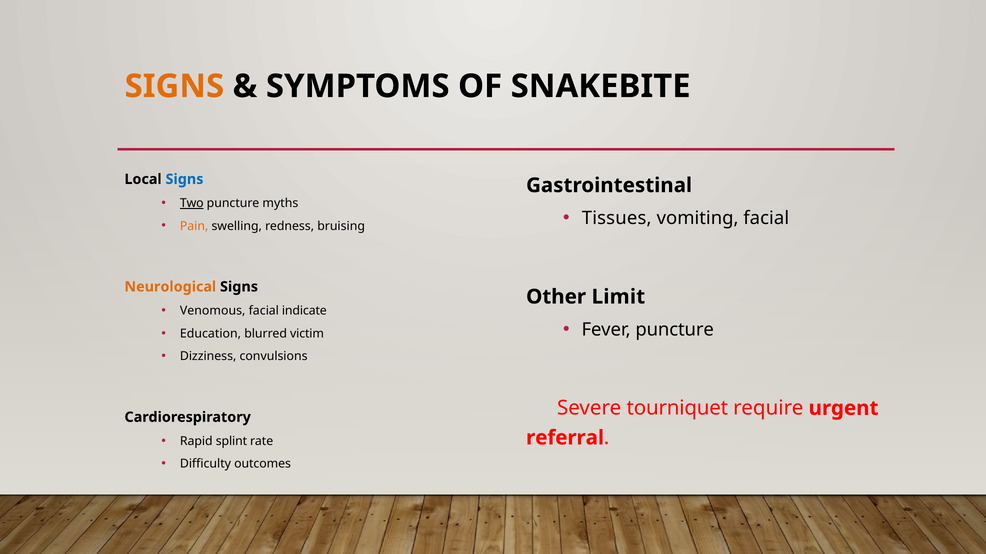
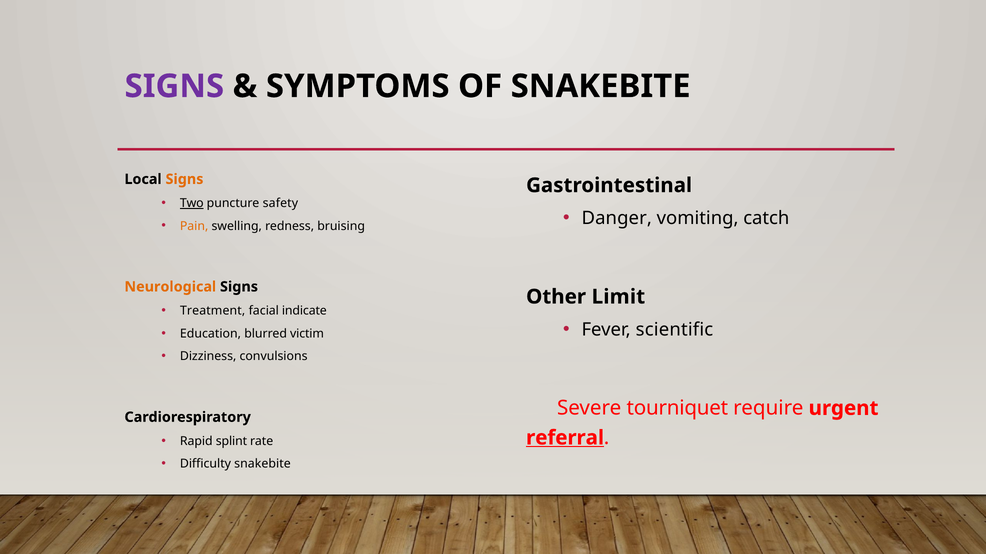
SIGNS at (174, 86) colour: orange -> purple
Signs at (184, 179) colour: blue -> orange
myths: myths -> safety
Tissues: Tissues -> Danger
vomiting facial: facial -> catch
Venomous: Venomous -> Treatment
Fever puncture: puncture -> scientific
referral underline: none -> present
Difficulty outcomes: outcomes -> snakebite
